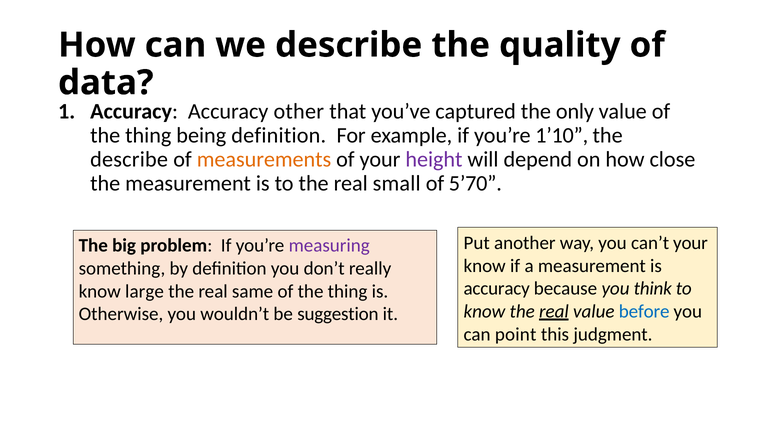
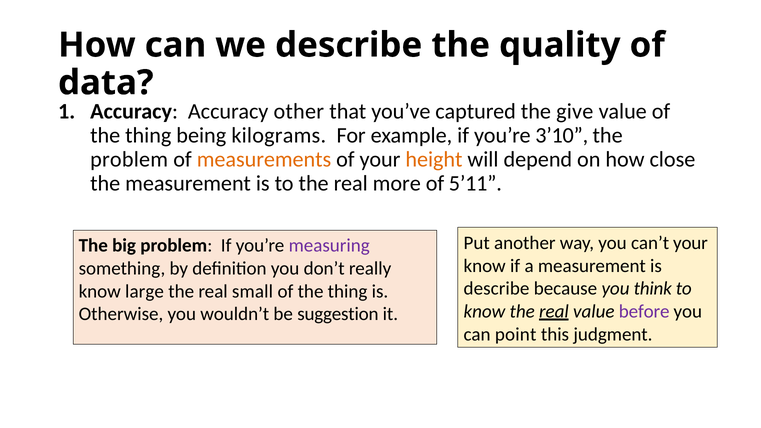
only: only -> give
being definition: definition -> kilograms
1’10: 1’10 -> 3’10
describe at (129, 159): describe -> problem
height colour: purple -> orange
small: small -> more
5’70: 5’70 -> 5’11
accuracy at (497, 289): accuracy -> describe
same: same -> small
before colour: blue -> purple
